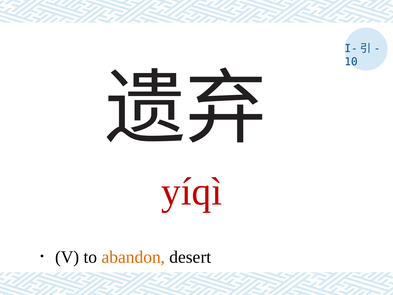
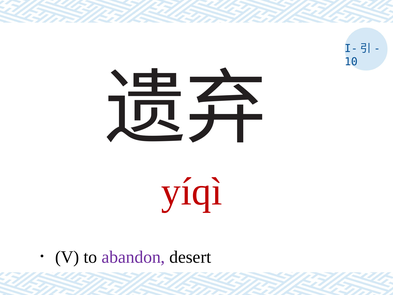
abandon colour: orange -> purple
